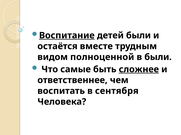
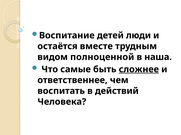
Воспитание underline: present -> none
детей были: были -> люди
в были: были -> наша
сентября: сентября -> действий
